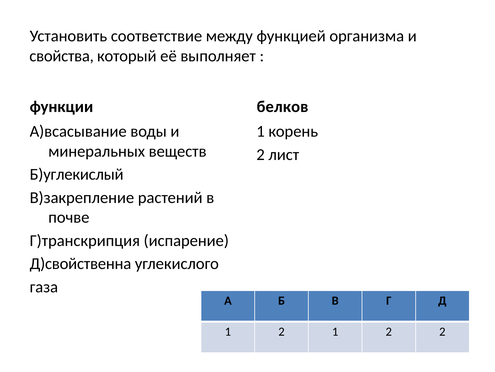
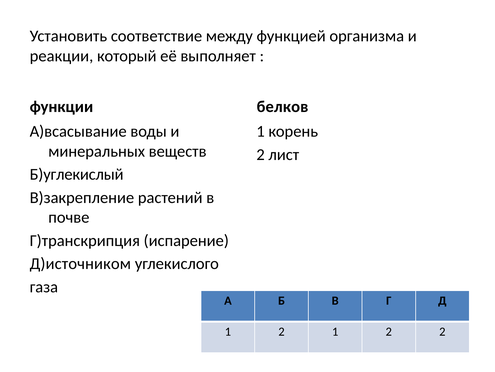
свойства: свойства -> реакции
Д)свойственна: Д)свойственна -> Д)источником
